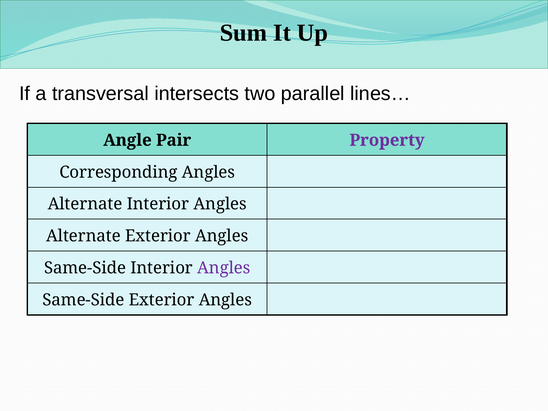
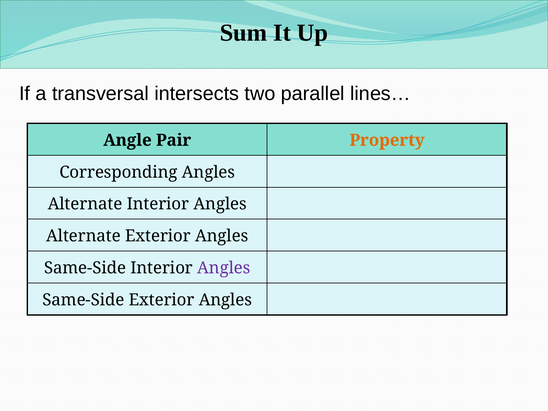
Property colour: purple -> orange
